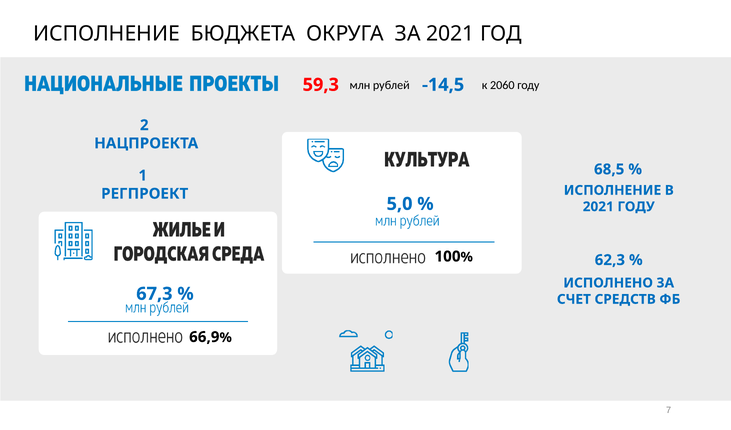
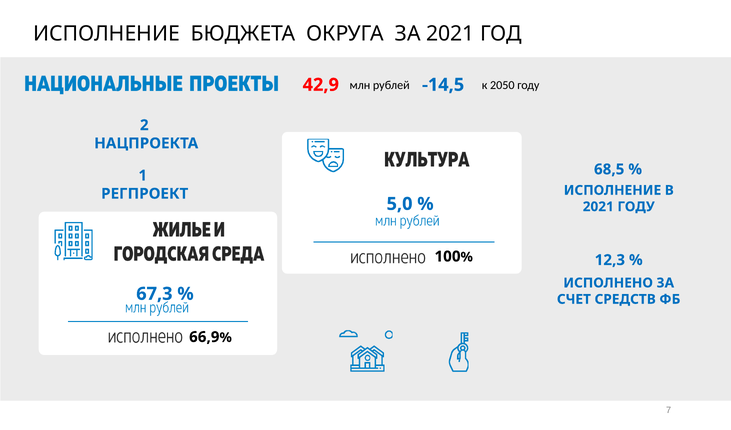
59,3: 59,3 -> 42,9
2060: 2060 -> 2050
62,3: 62,3 -> 12,3
